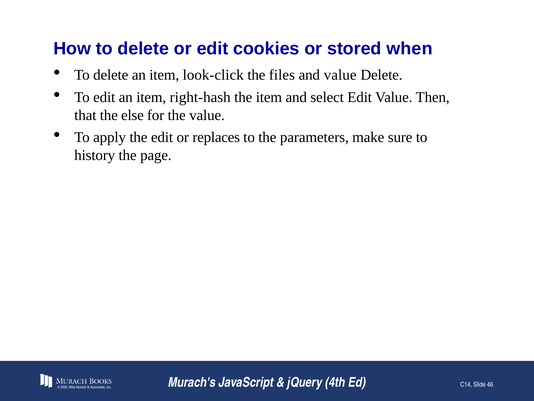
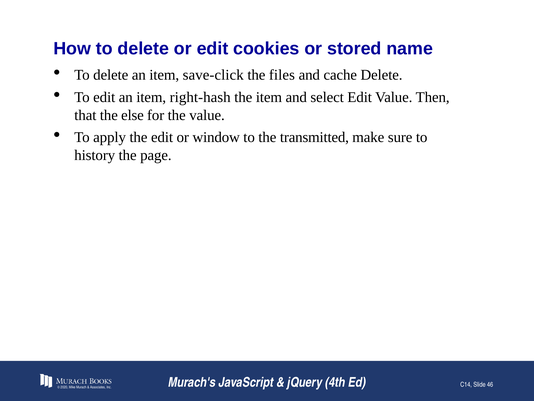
when: when -> name
look-click: look-click -> save-click
and value: value -> cache
replaces: replaces -> window
parameters: parameters -> transmitted
